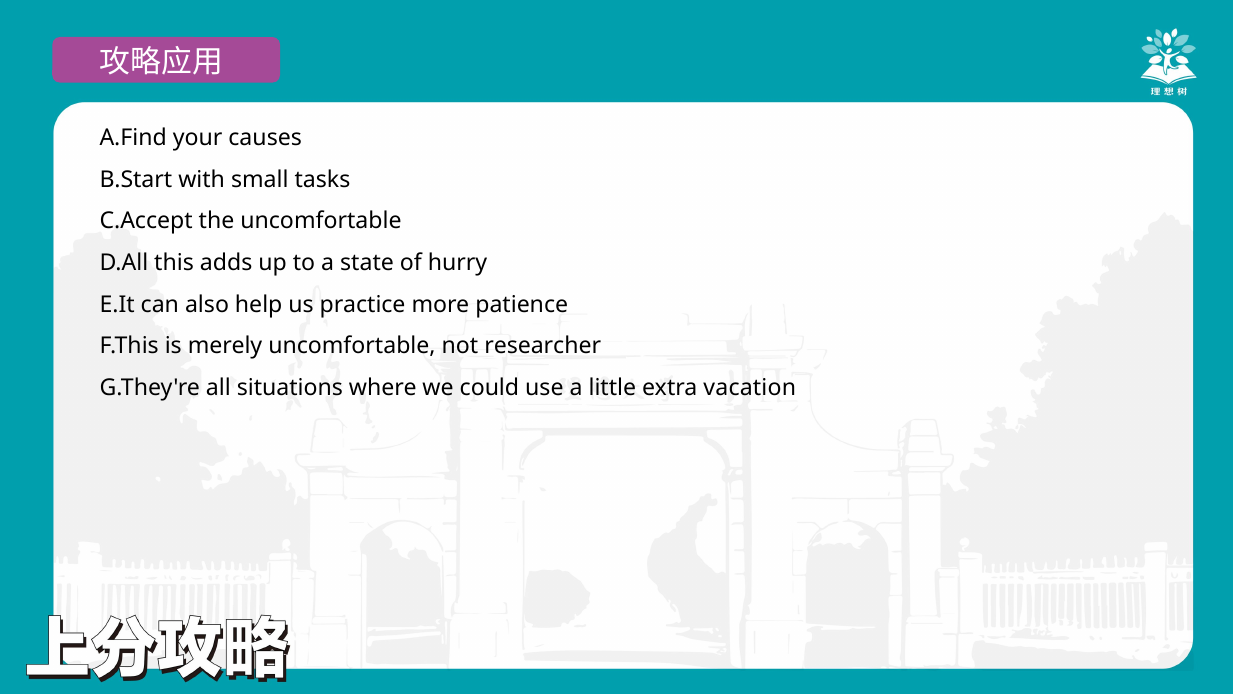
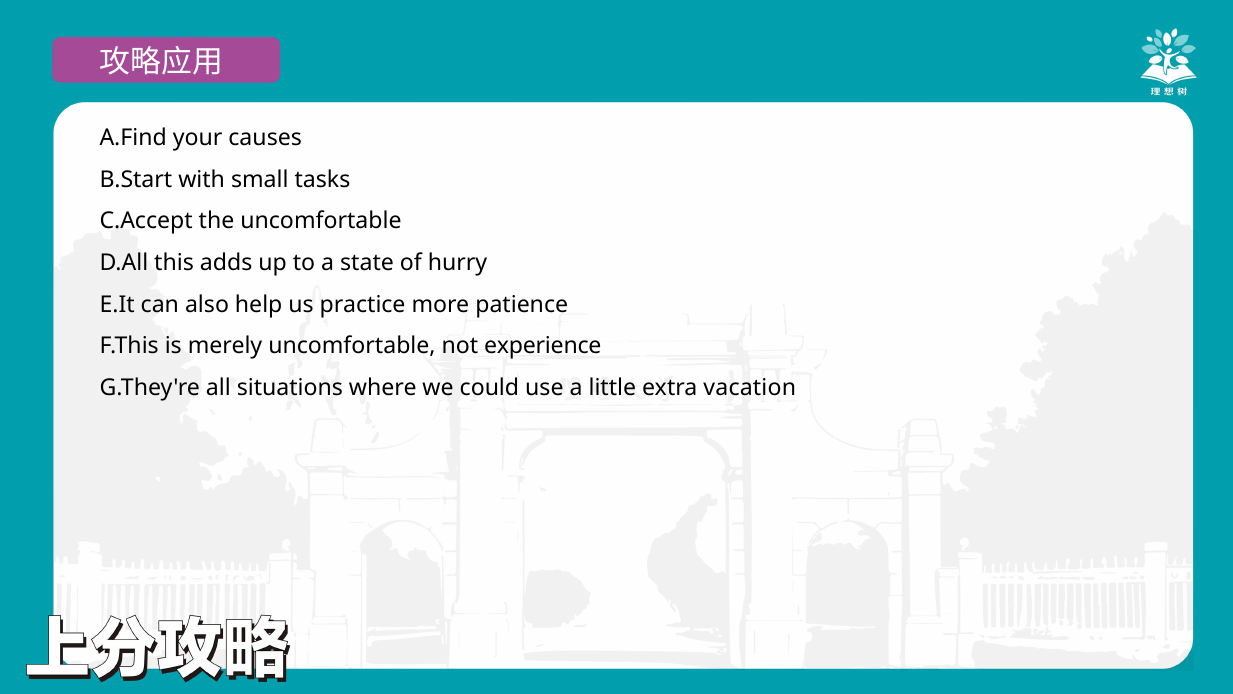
researcher: researcher -> experience
